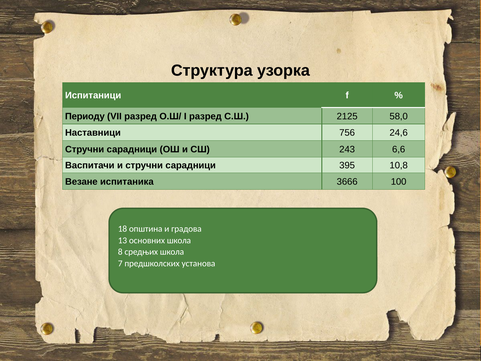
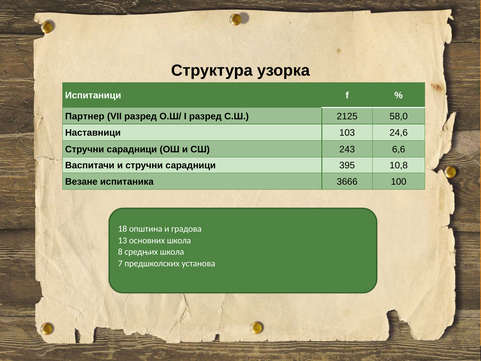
Периоду: Периоду -> Партнер
756: 756 -> 103
